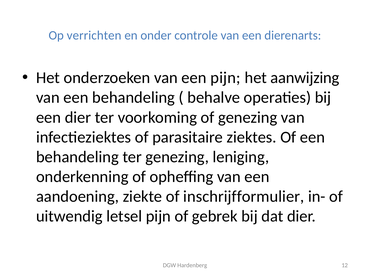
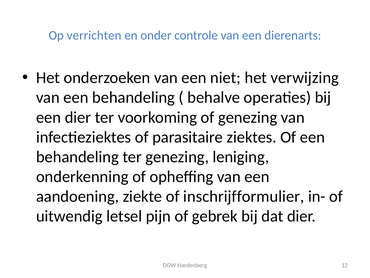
een pijn: pijn -> niet
aanwijzing: aanwijzing -> verwijzing
